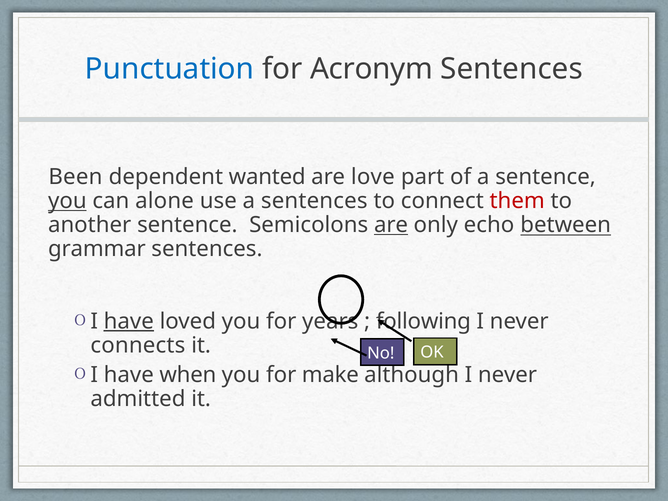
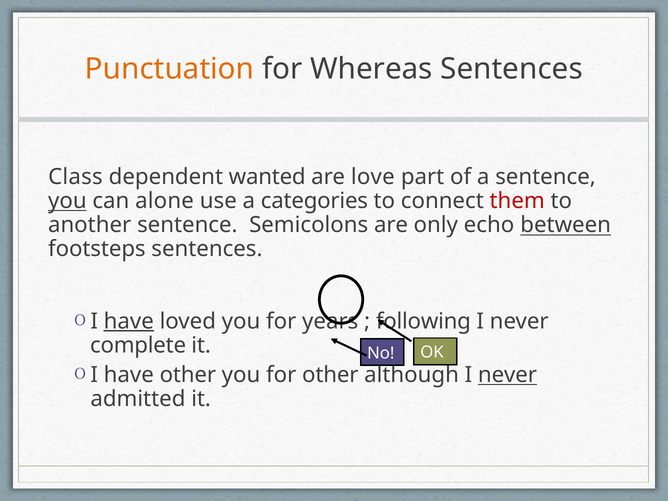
Punctuation colour: blue -> orange
Acronym: Acronym -> Whereas
Been: Been -> Class
a sentences: sentences -> categories
are at (391, 225) underline: present -> none
grammar: grammar -> footsteps
connects: connects -> complete
have when: when -> other
for make: make -> other
never at (507, 375) underline: none -> present
